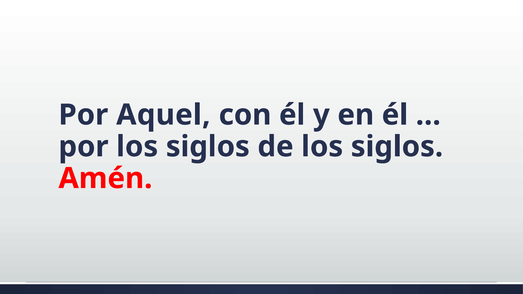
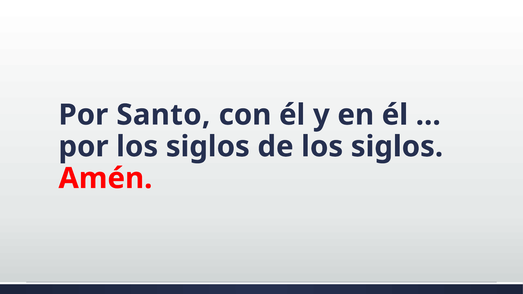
Aquel: Aquel -> Santo
